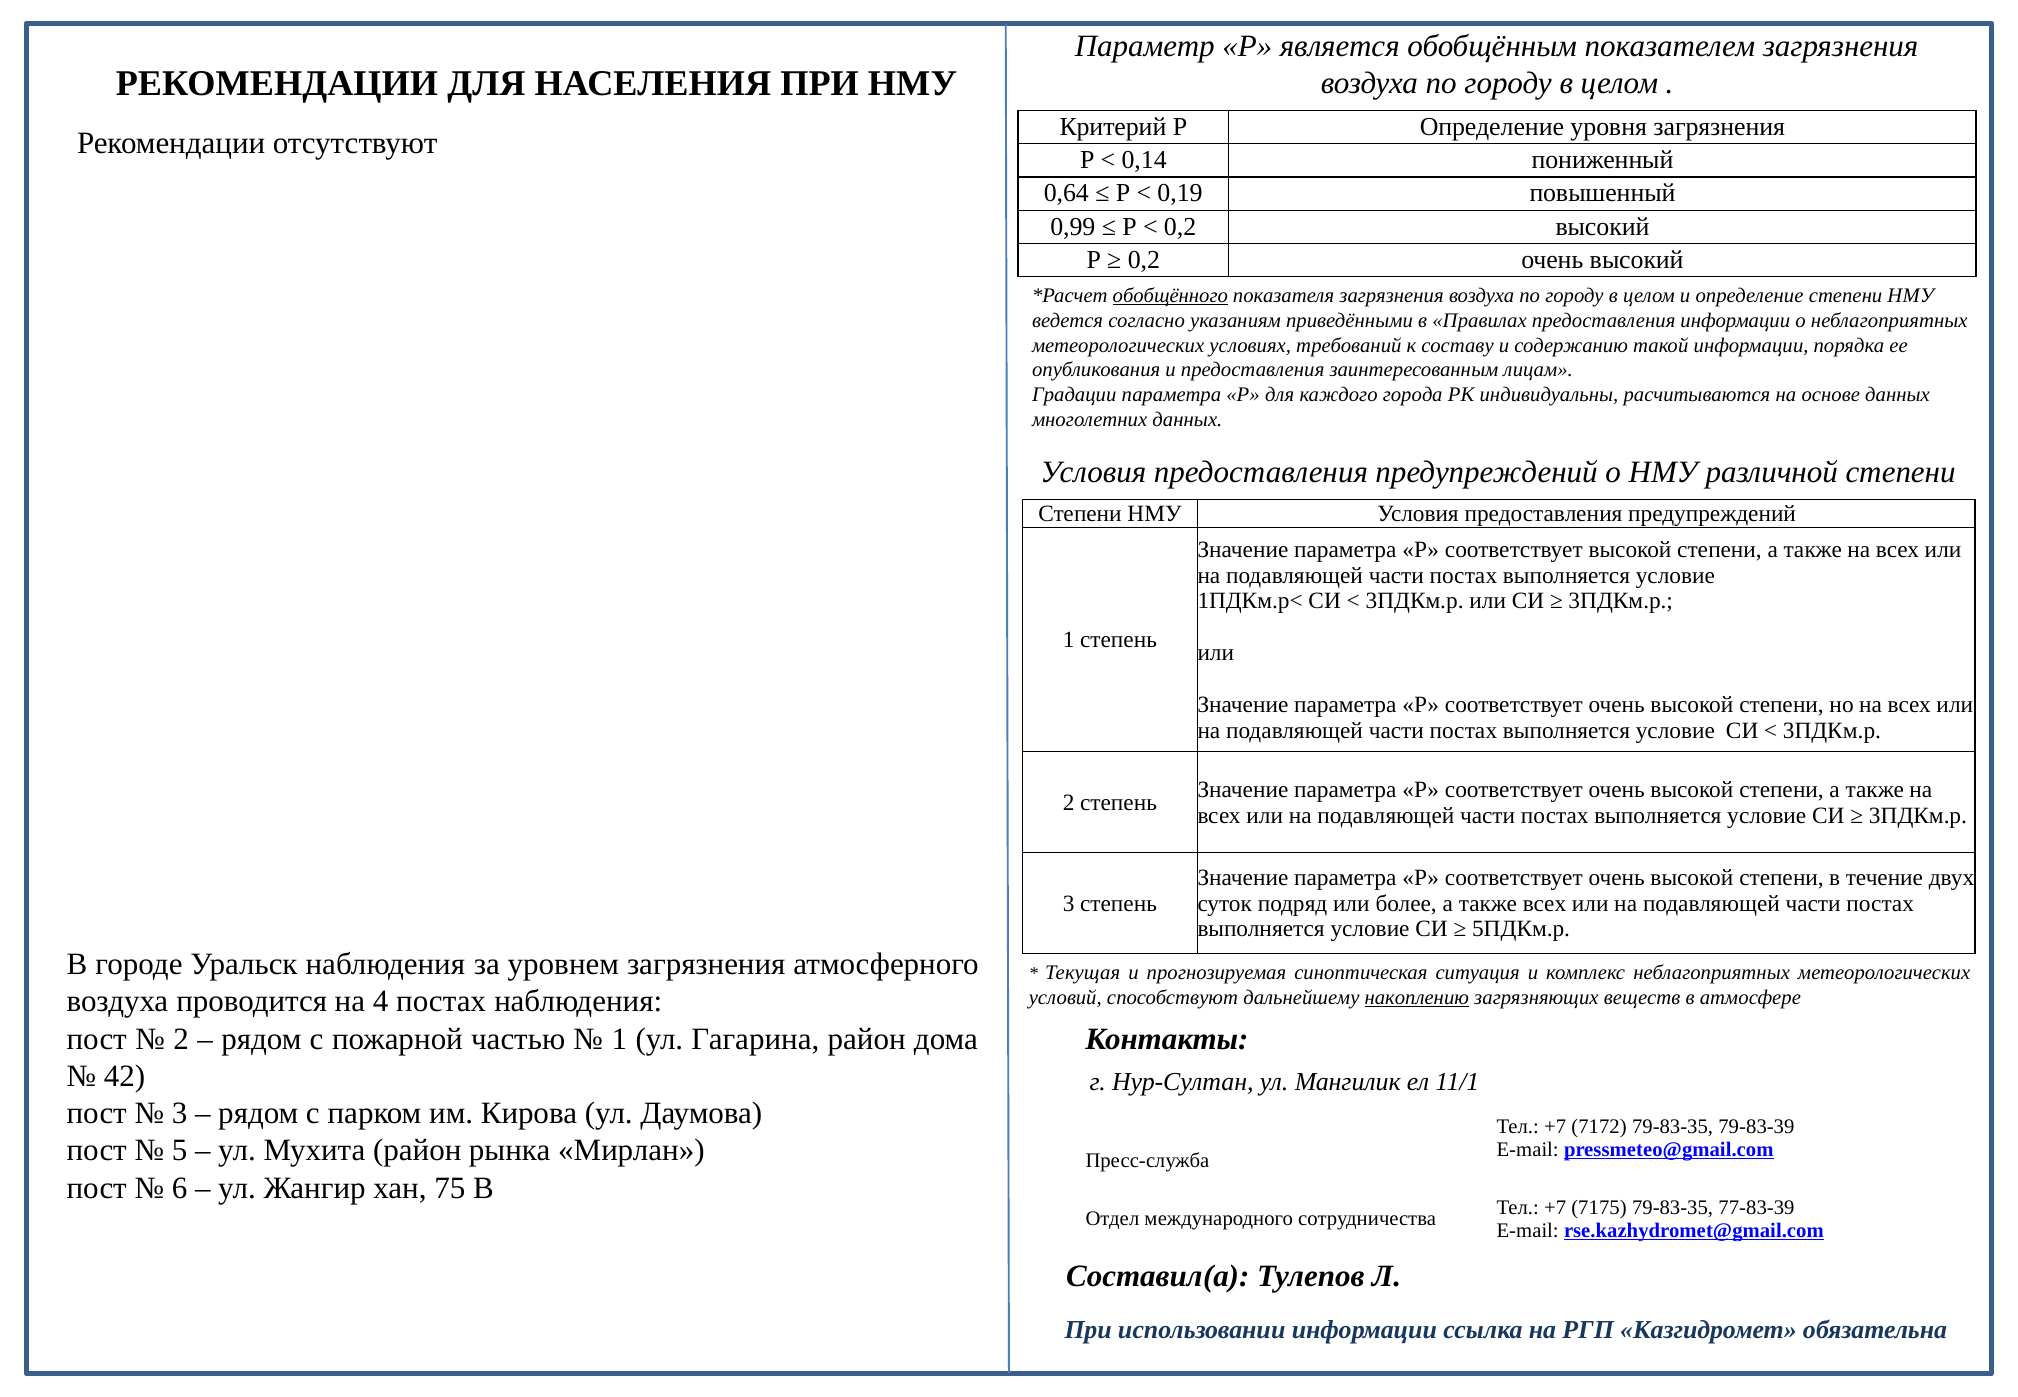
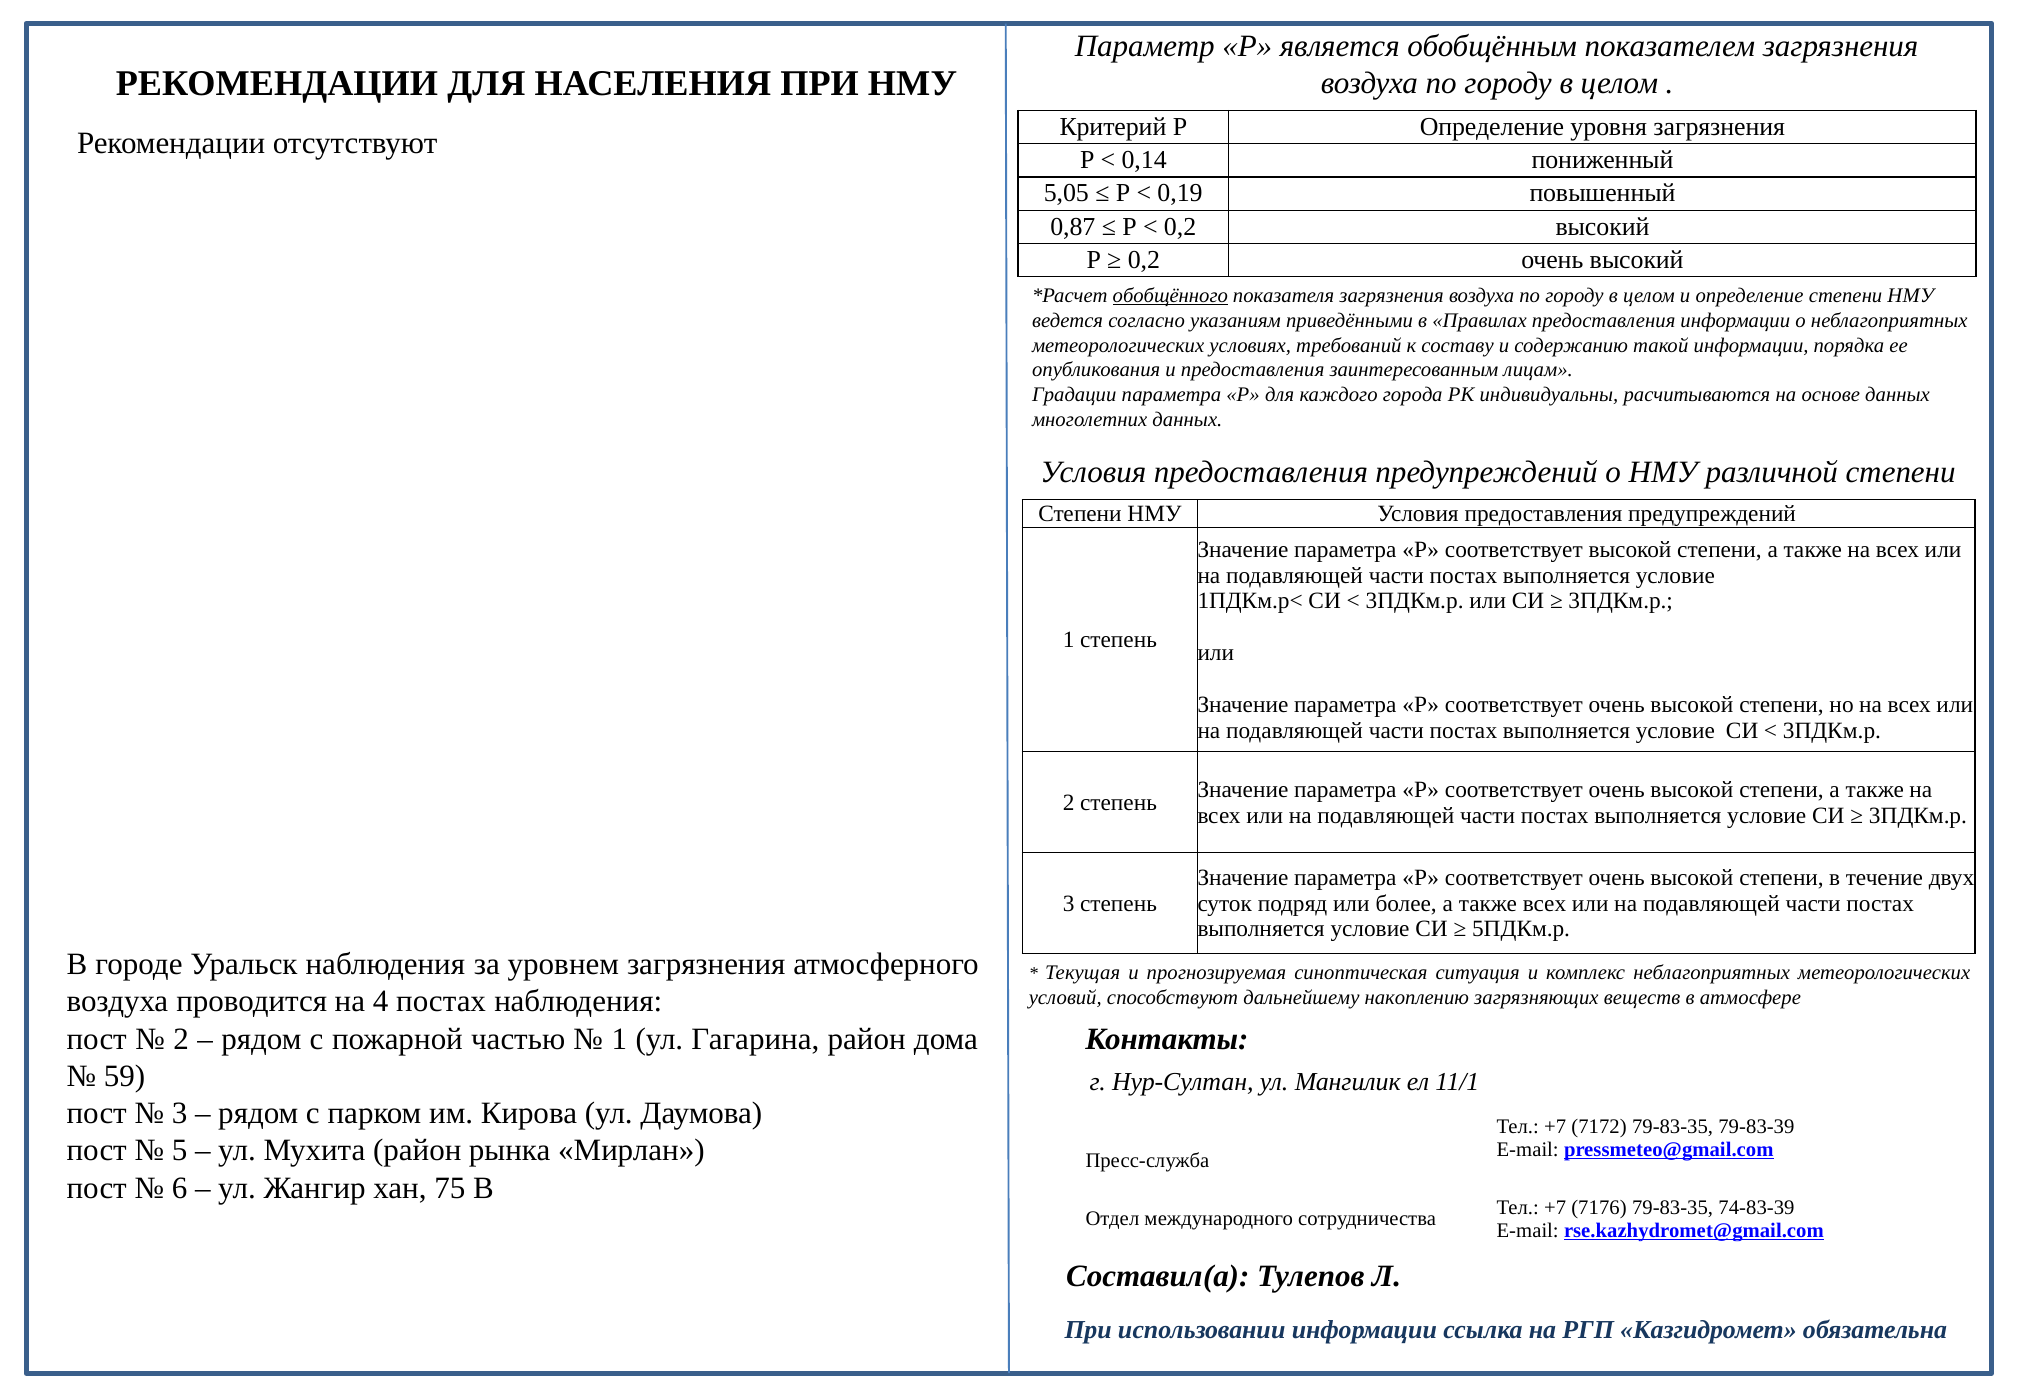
0,64: 0,64 -> 5,05
0,99: 0,99 -> 0,87
накоплению underline: present -> none
42: 42 -> 59
7175: 7175 -> 7176
77-83-39: 77-83-39 -> 74-83-39
